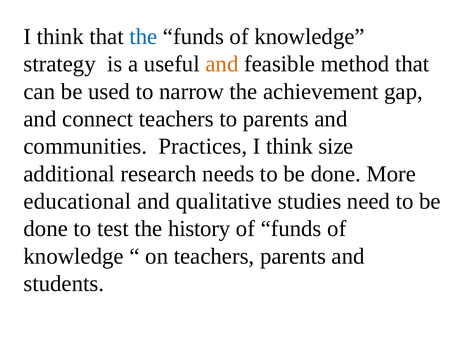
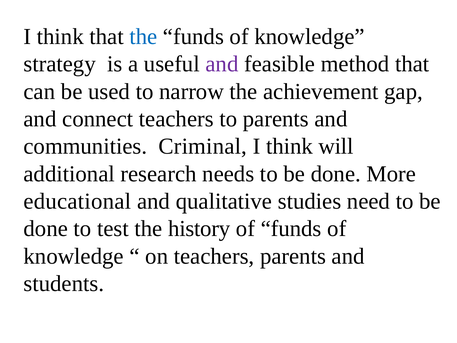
and at (222, 64) colour: orange -> purple
Practices: Practices -> Criminal
size: size -> will
